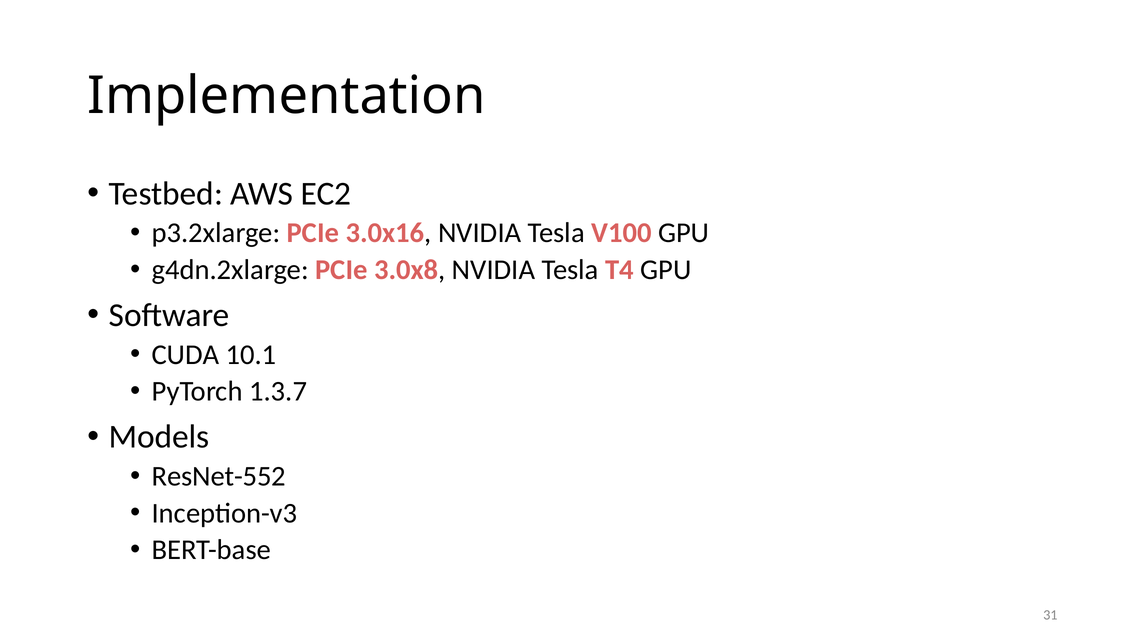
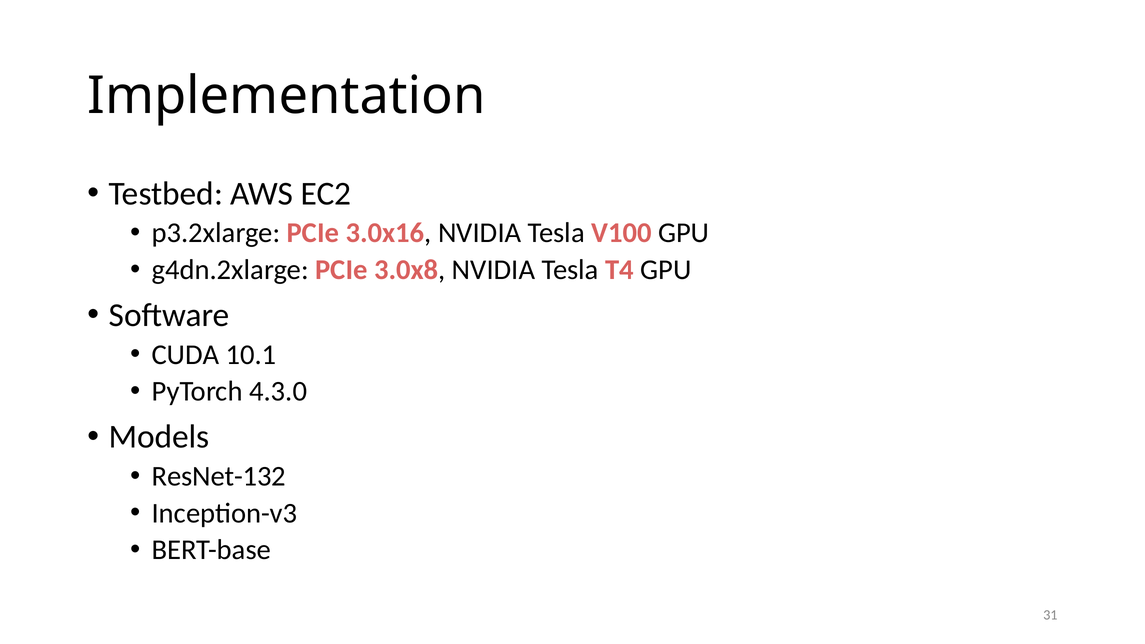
1.3.7: 1.3.7 -> 4.3.0
ResNet-552: ResNet-552 -> ResNet-132
